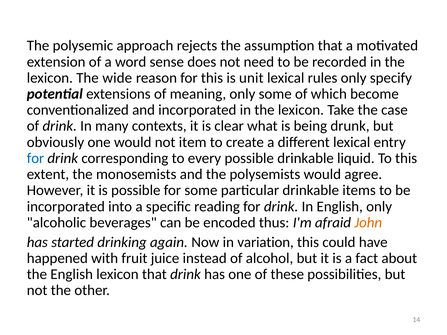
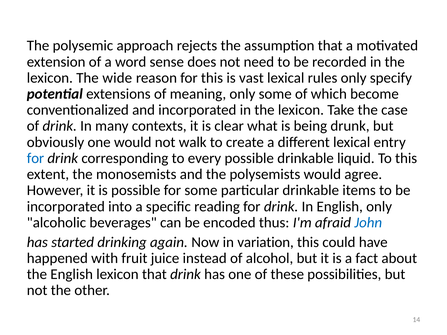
unit: unit -> vast
item: item -> walk
John colour: orange -> blue
